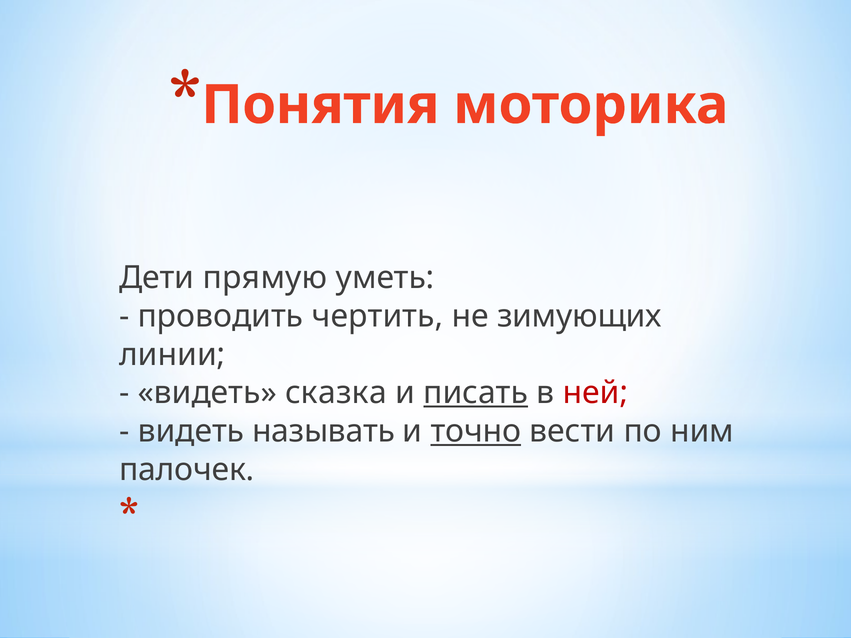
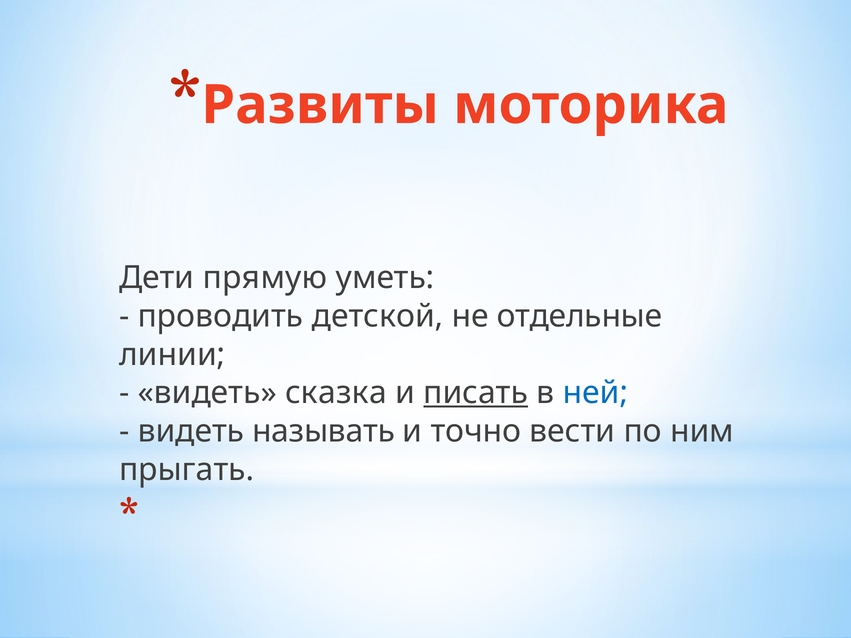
Понятия: Понятия -> Развиты
чертить: чертить -> детской
зимующих: зимующих -> отдельные
ней colour: red -> blue
точно underline: present -> none
палочек: палочек -> прыгать
